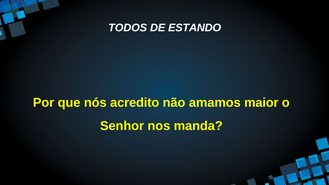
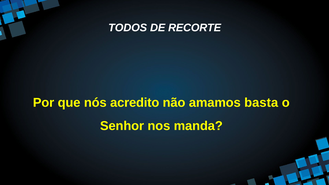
ESTANDO: ESTANDO -> RECORTE
maior: maior -> basta
